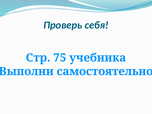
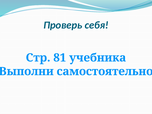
75: 75 -> 81
